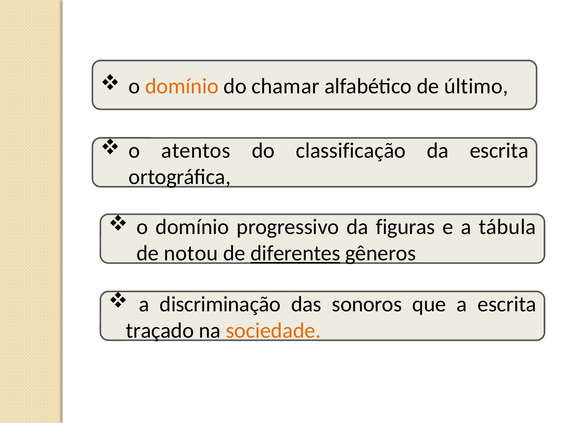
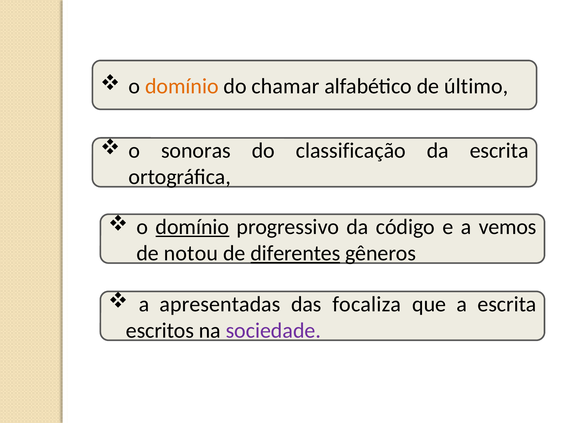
atentos: atentos -> sonoras
domínio at (192, 227) underline: none -> present
figuras: figuras -> código
tábula: tábula -> vemos
discriminação: discriminação -> apresentadas
sonoros: sonoros -> focaliza
traçado: traçado -> escritos
sociedade colour: orange -> purple
